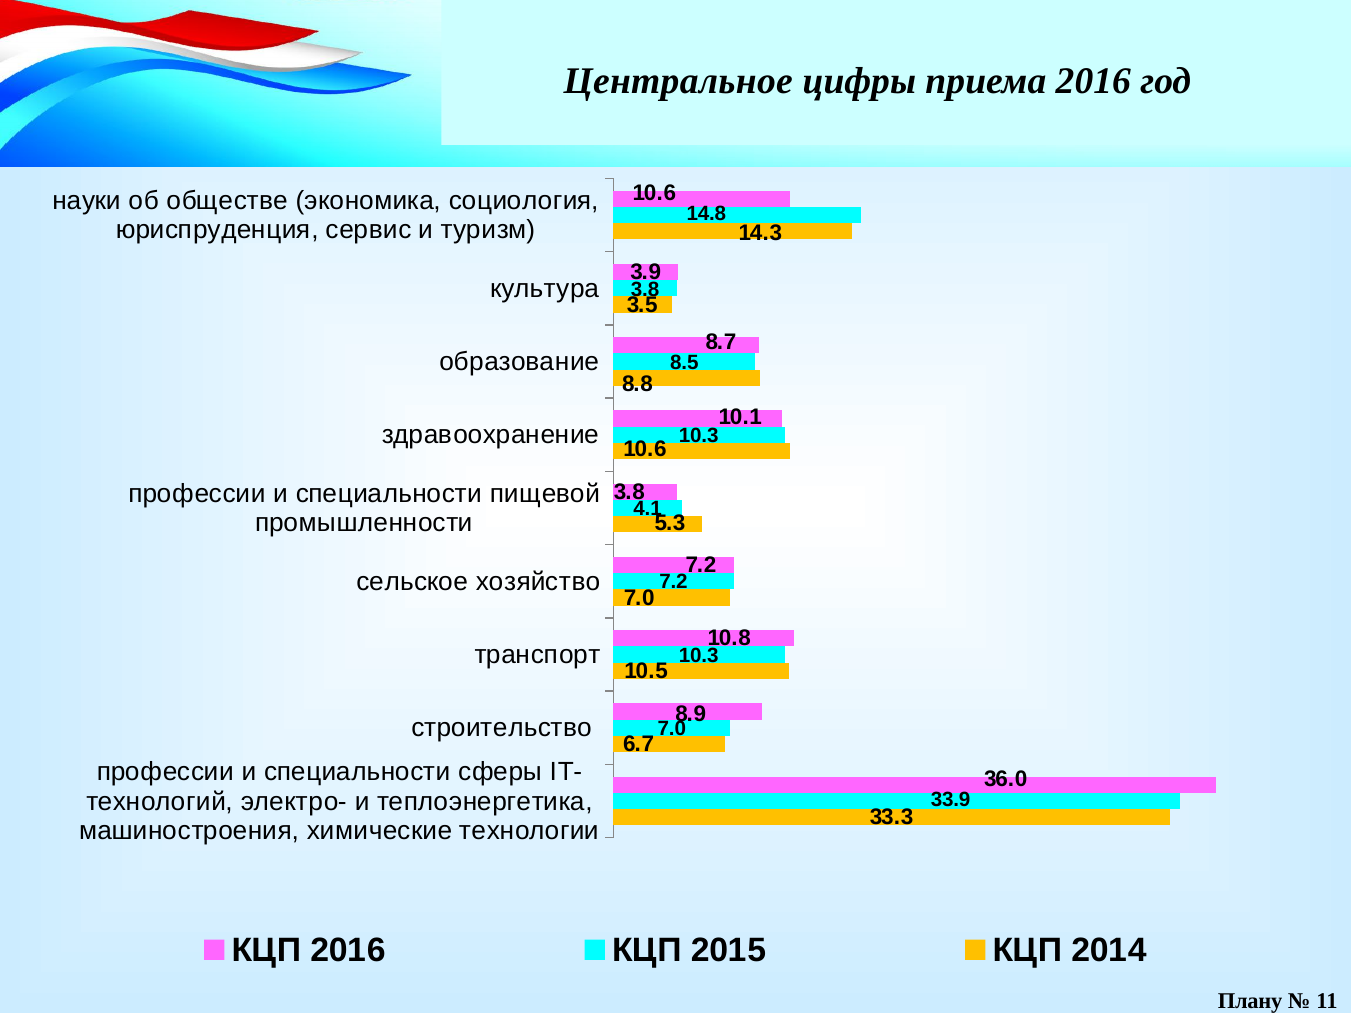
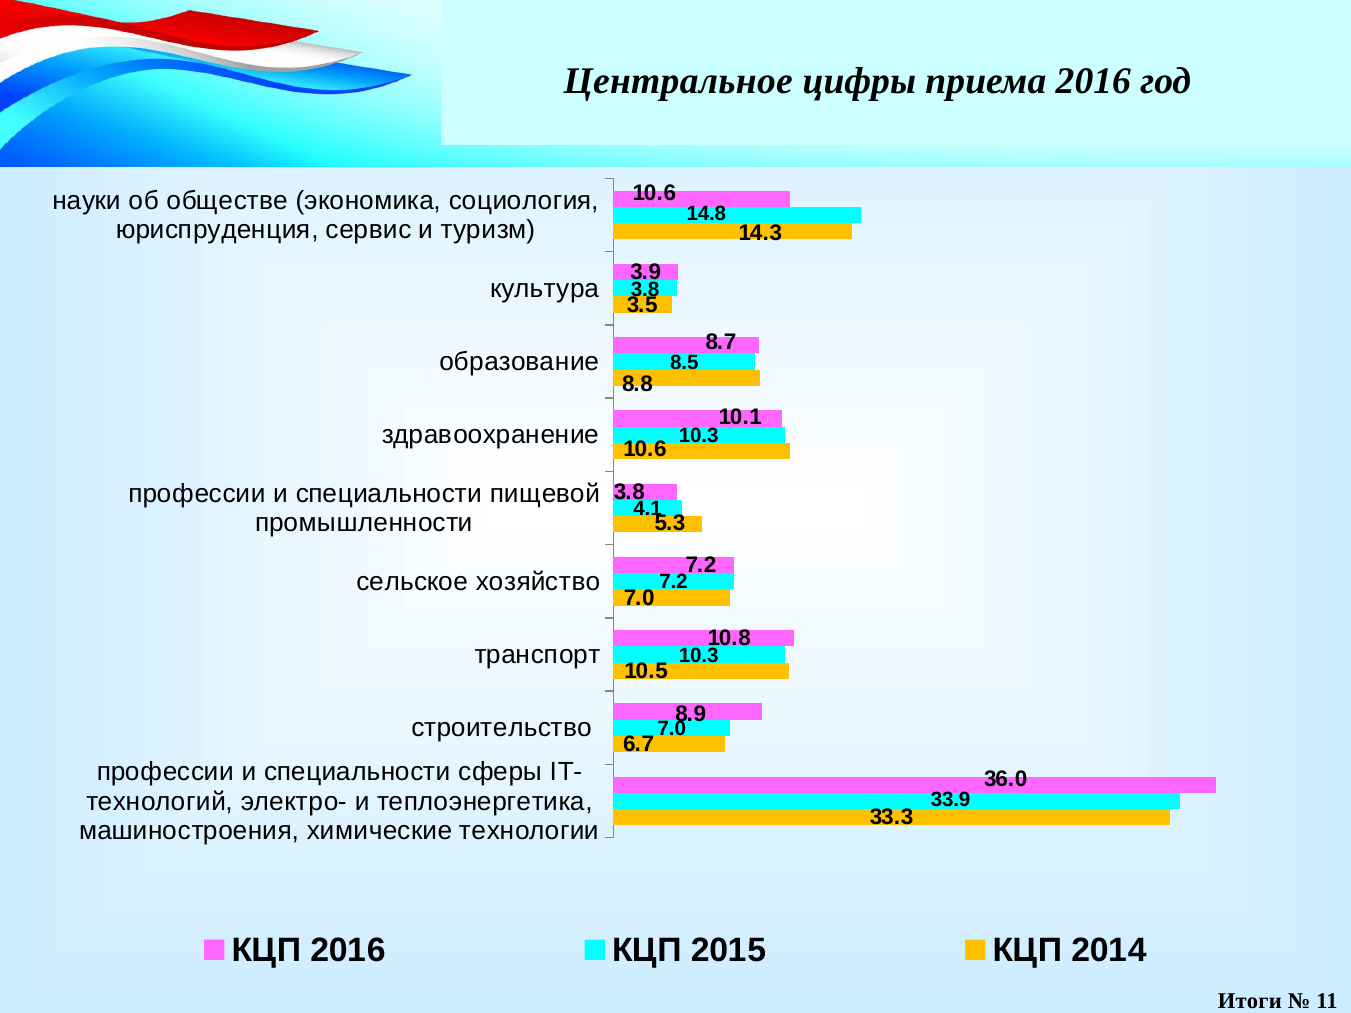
Плану: Плану -> Итоги
